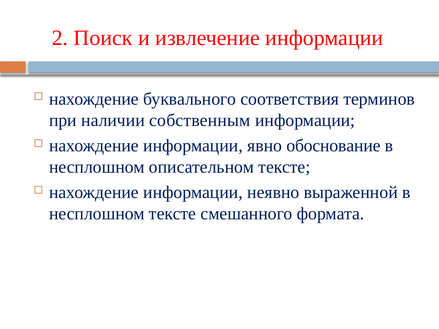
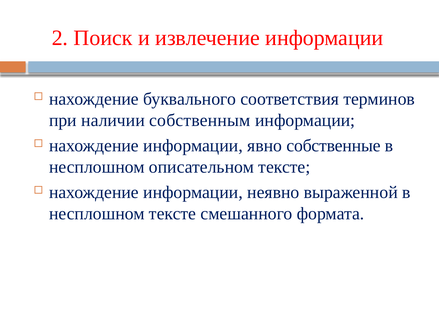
обоснование: обоснование -> собственные
